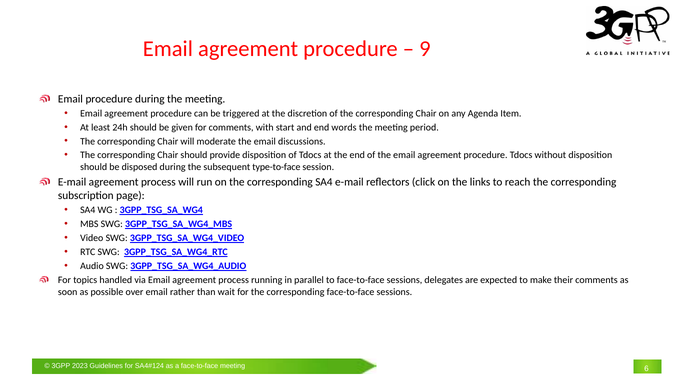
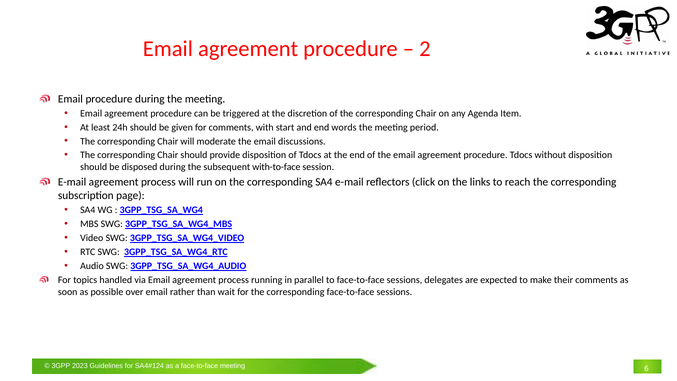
9: 9 -> 2
type-to-face: type-to-face -> with-to-face
